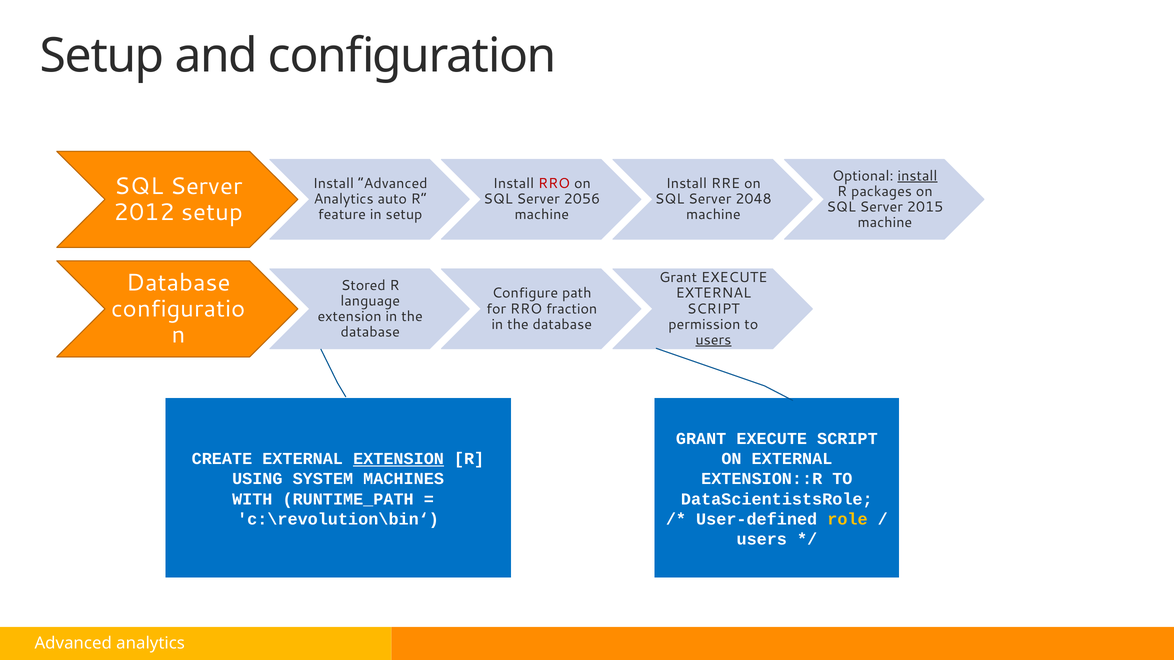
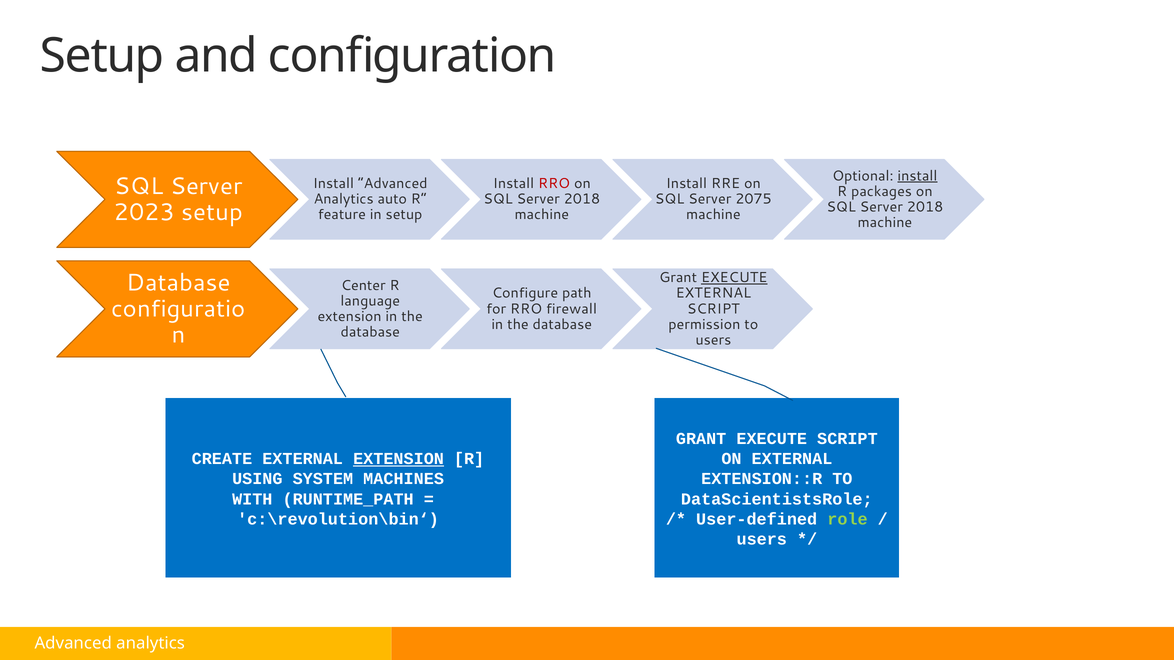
2056 at (582, 199): 2056 -> 2018
2048: 2048 -> 2075
2015 at (925, 207): 2015 -> 2018
2012: 2012 -> 2023
EXECUTE at (734, 278) underline: none -> present
Stored: Stored -> Center
fraction: fraction -> firewall
users at (713, 340) underline: present -> none
role colour: yellow -> light green
